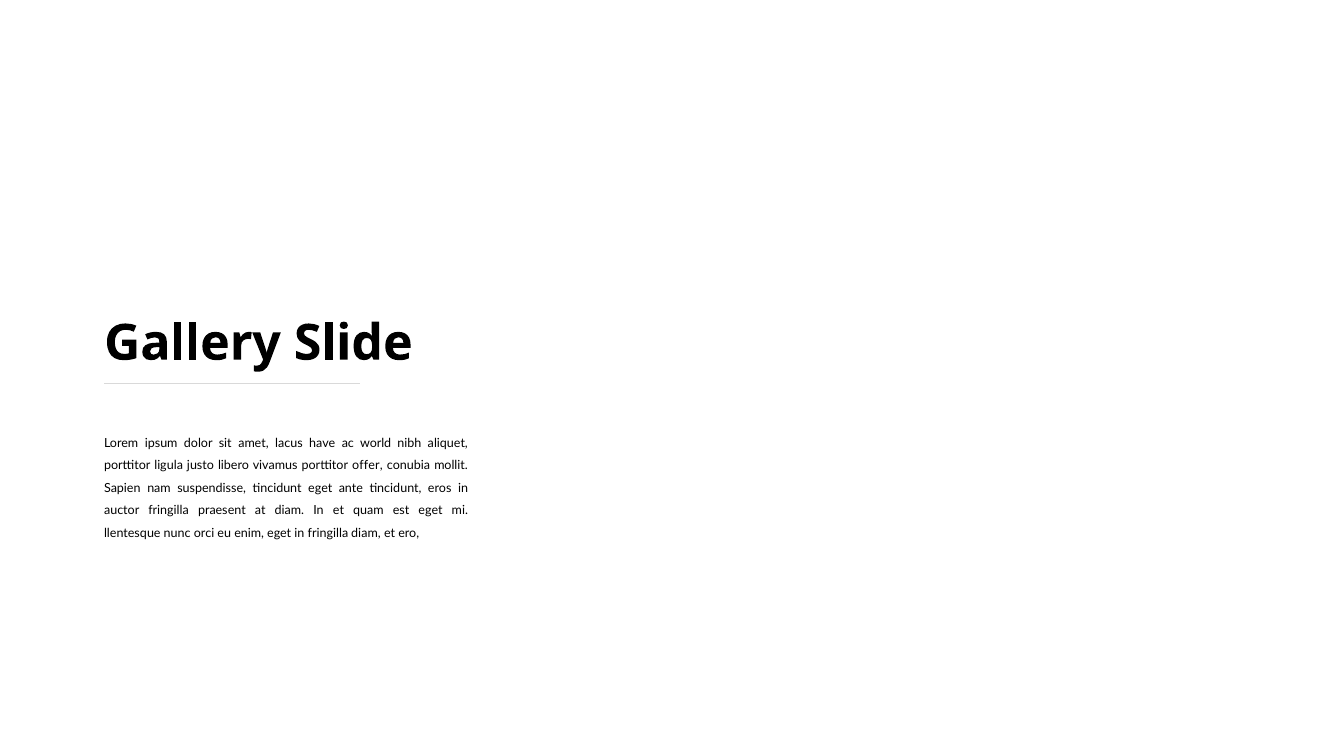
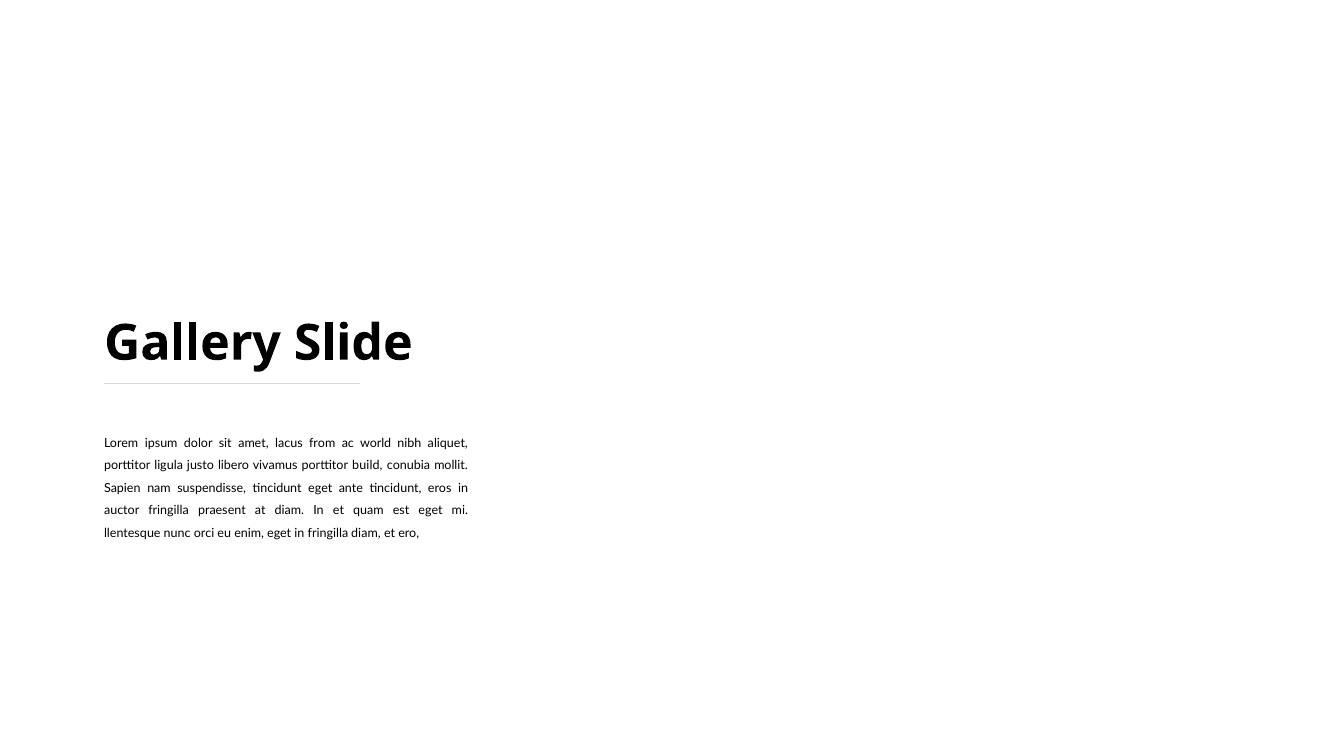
have: have -> from
offer: offer -> build
